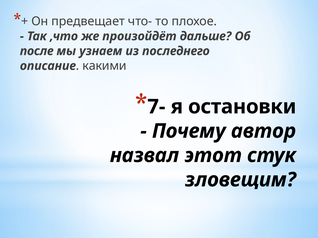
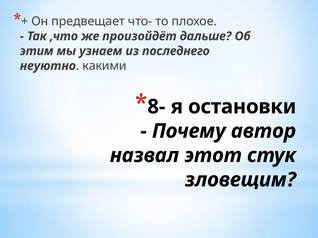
после: после -> этим
описание: описание -> неуютно
7-: 7- -> 8-
